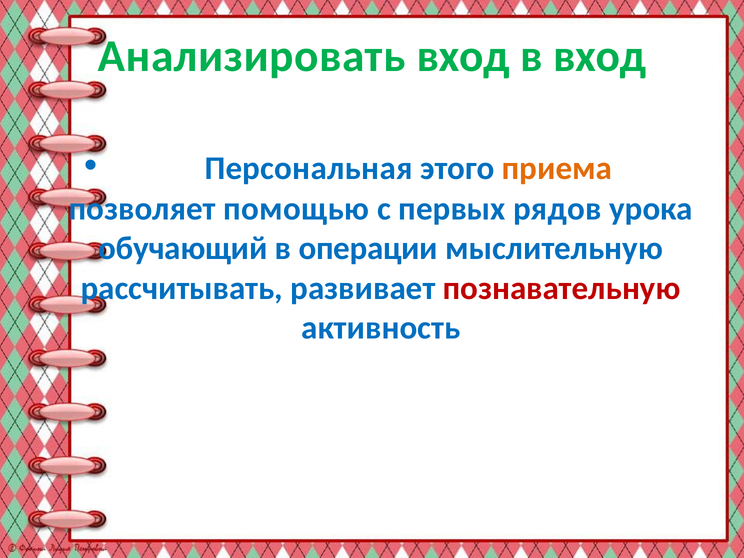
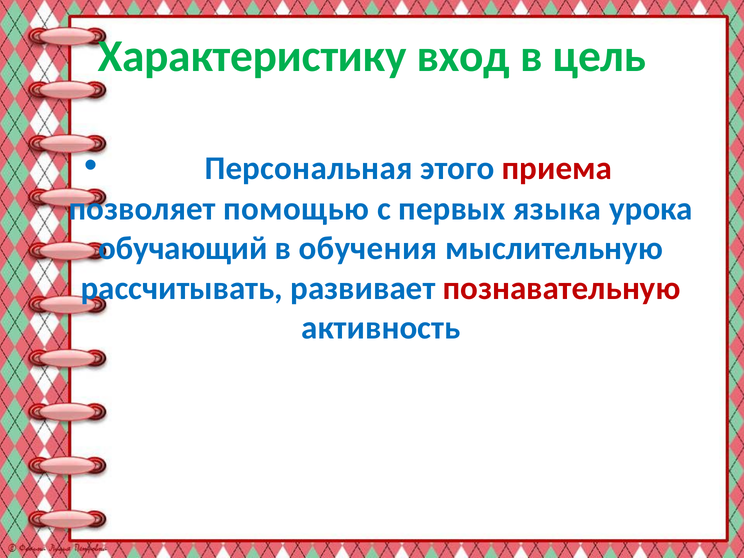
Анализировать: Анализировать -> Характеристику
в вход: вход -> цель
приема colour: orange -> red
рядов: рядов -> языка
операции: операции -> обучения
